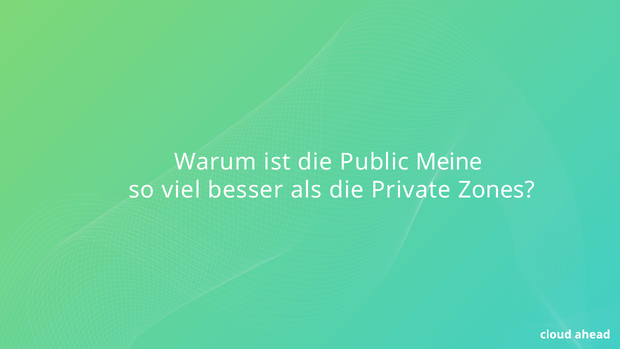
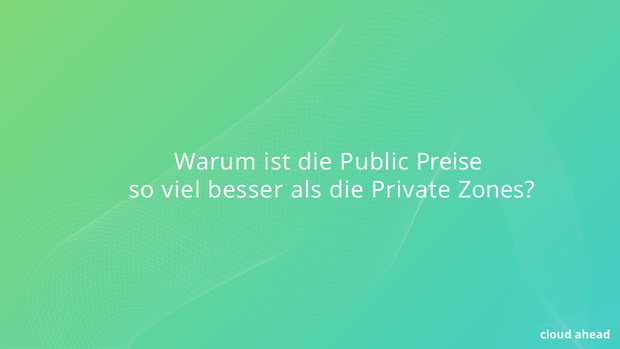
Meine: Meine -> Preise
